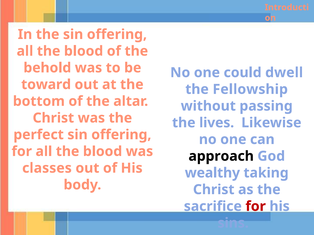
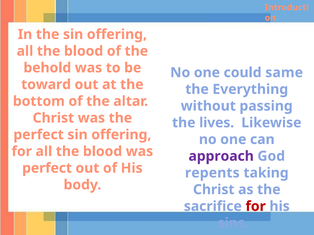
dwell: dwell -> same
Fellowship: Fellowship -> Everything
approach colour: black -> purple
classes at (47, 168): classes -> perfect
wealthy: wealthy -> repents
